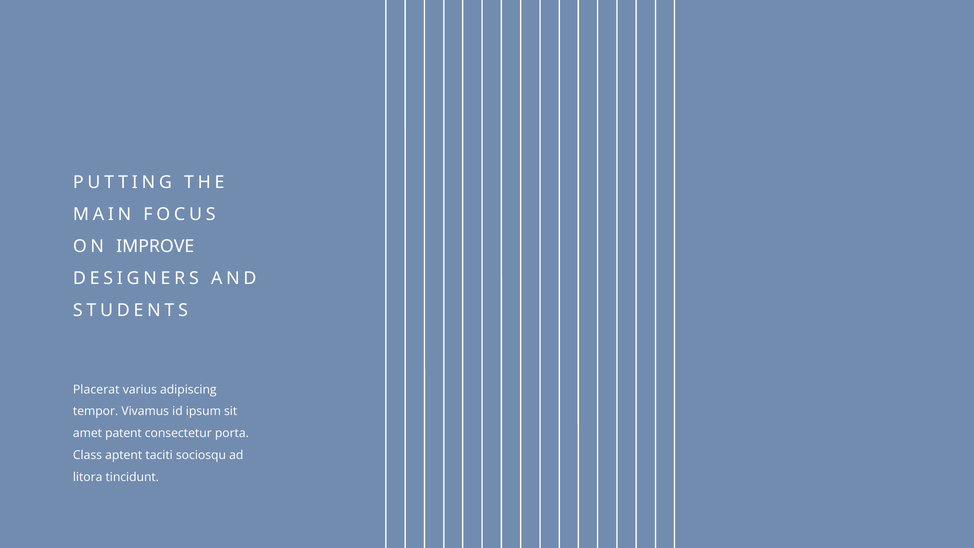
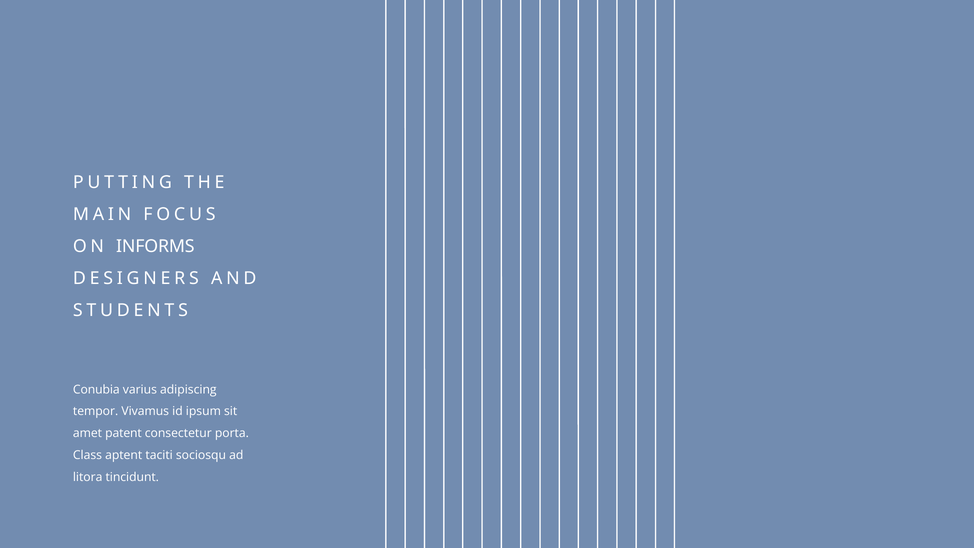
IMPROVE: IMPROVE -> INFORMS
Placerat: Placerat -> Conubia
